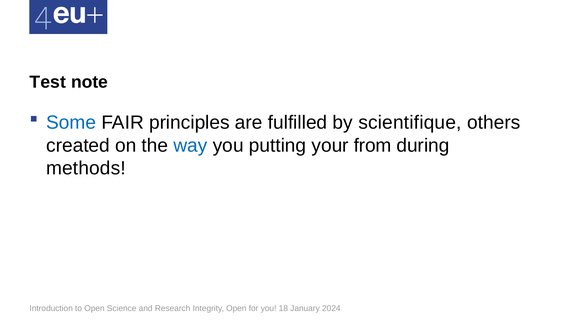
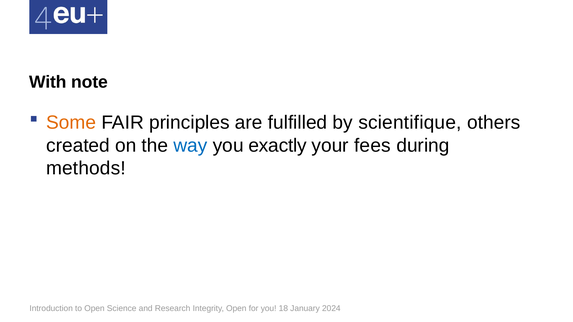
Test: Test -> With
Some colour: blue -> orange
putting: putting -> exactly
from: from -> fees
